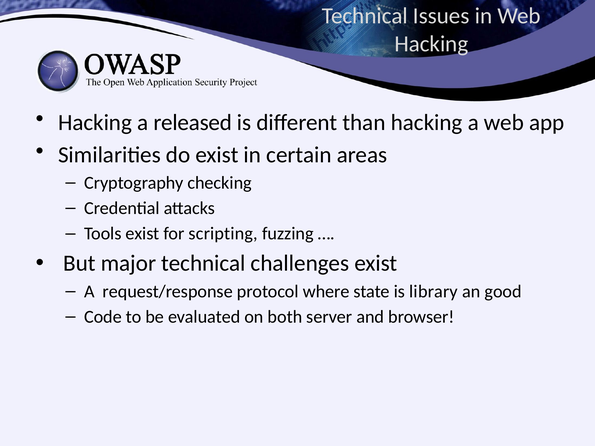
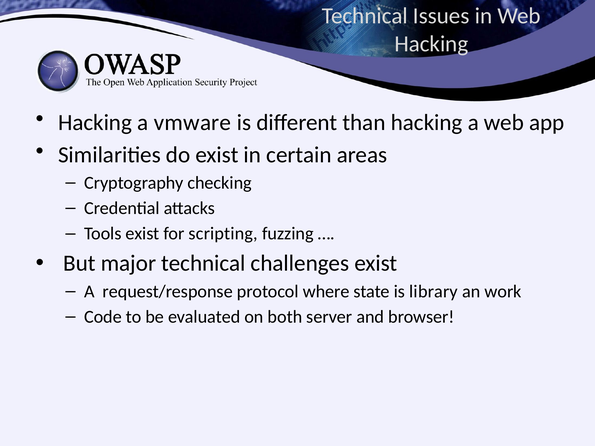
released: released -> vmware
good: good -> work
